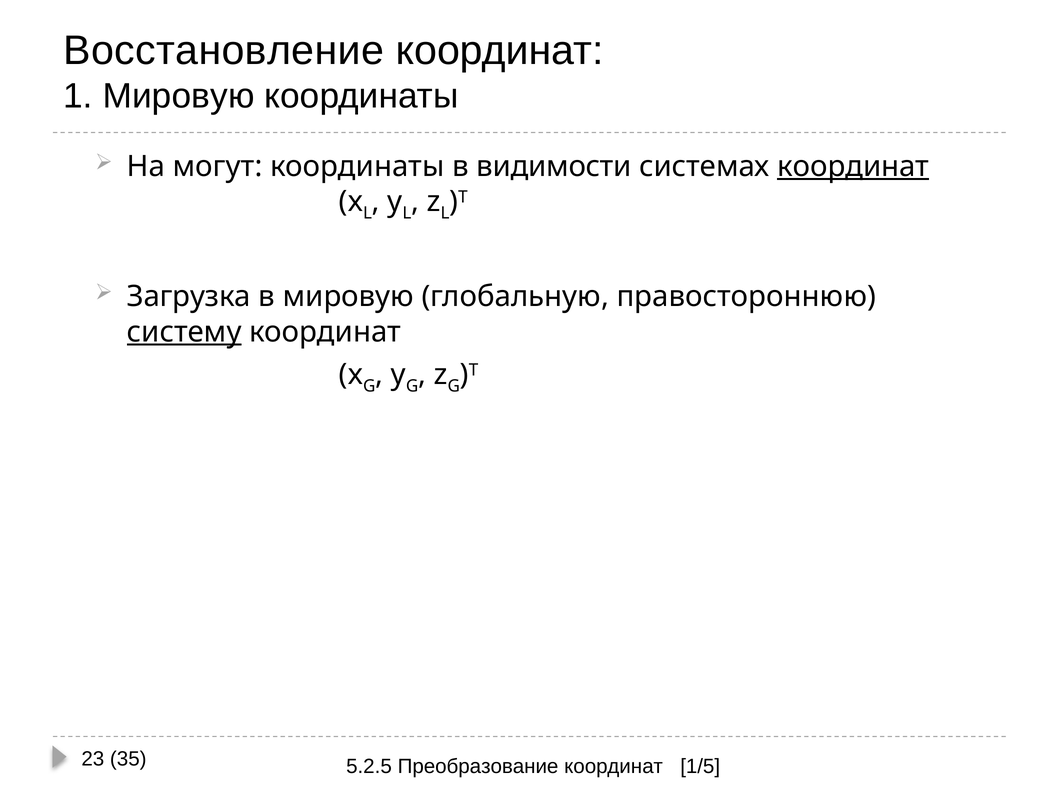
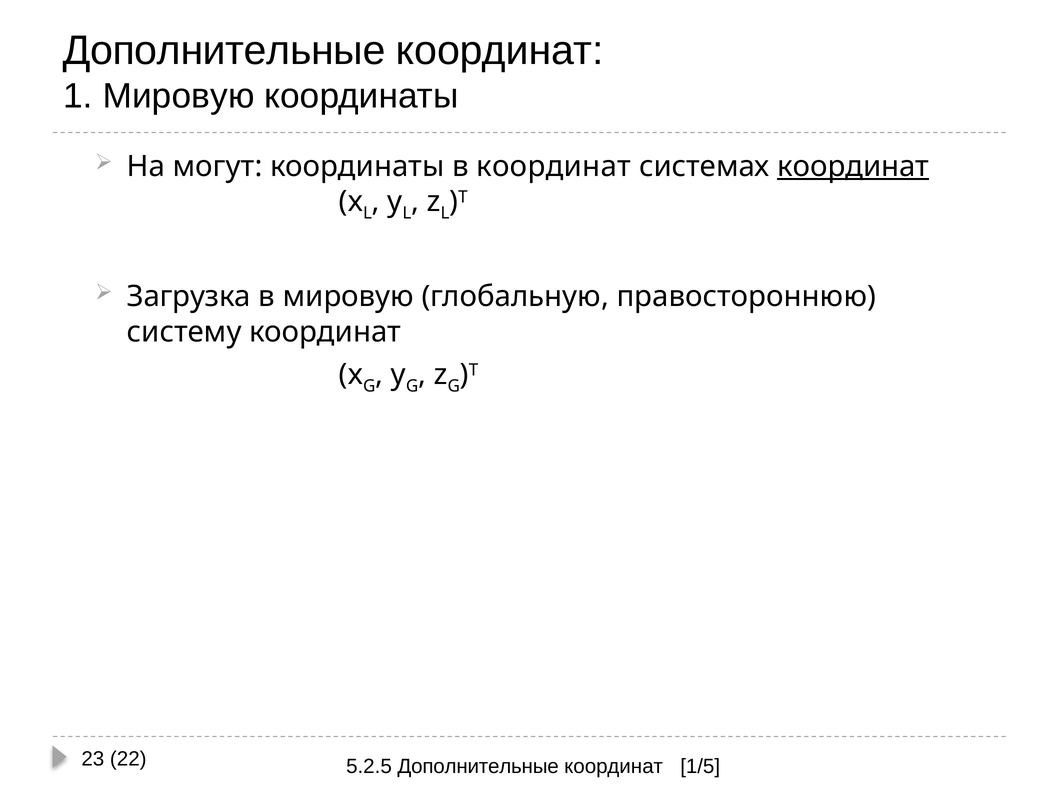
Восстановление at (224, 50): Восстановление -> Дополнительные
в видимости: видимости -> координат
систему underline: present -> none
35: 35 -> 22
5.2.5 Преобразование: Преобразование -> Дополнительные
